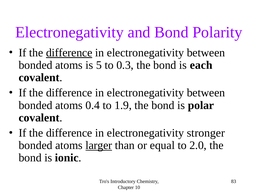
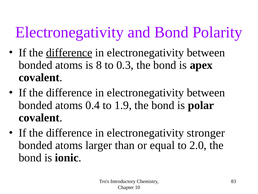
5: 5 -> 8
each: each -> apex
larger underline: present -> none
